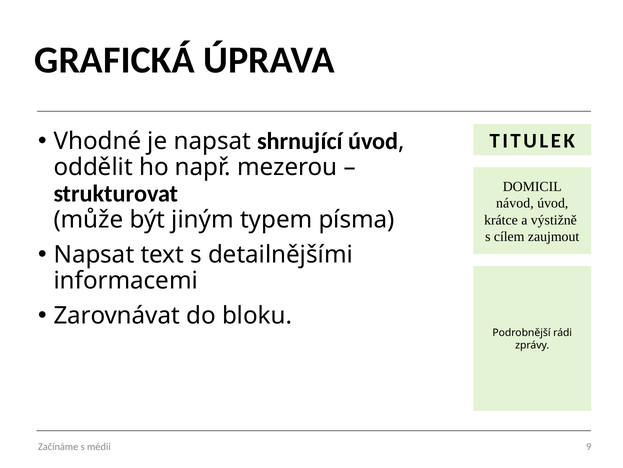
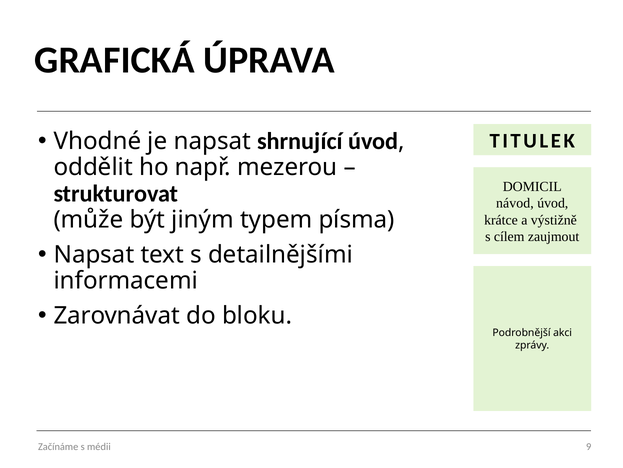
rádi: rádi -> akci
